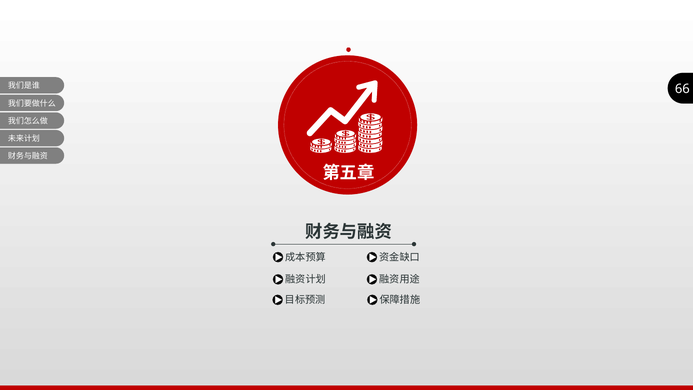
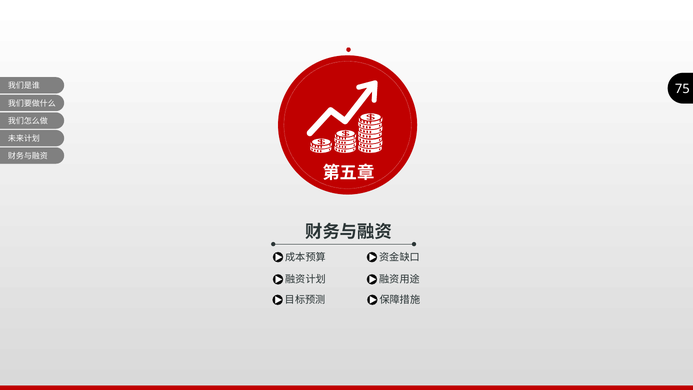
66: 66 -> 75
